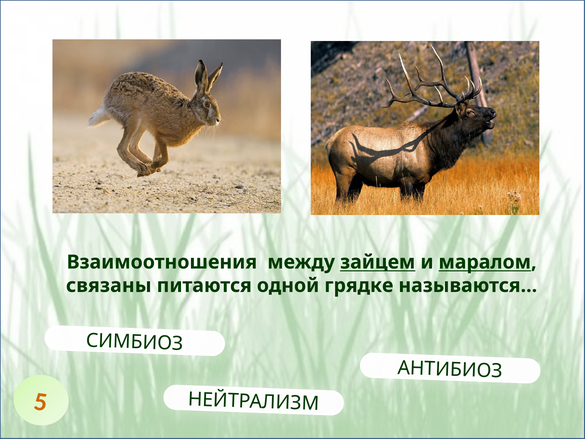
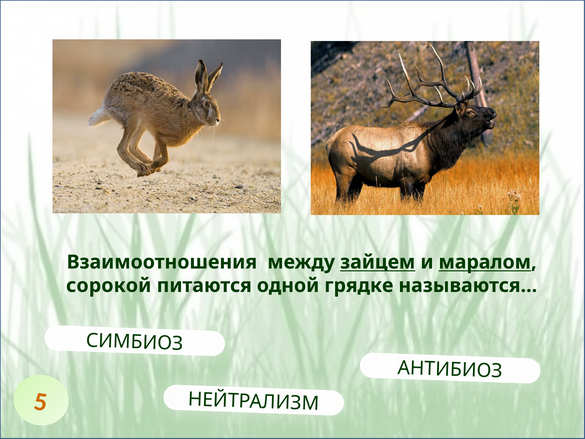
связаны: связаны -> сорокой
